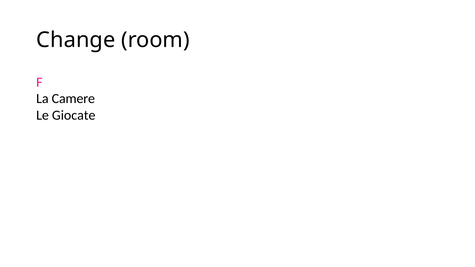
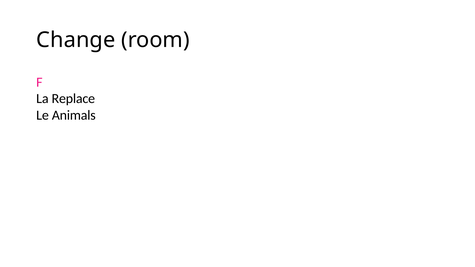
Camere: Camere -> Replace
Giocate: Giocate -> Animals
